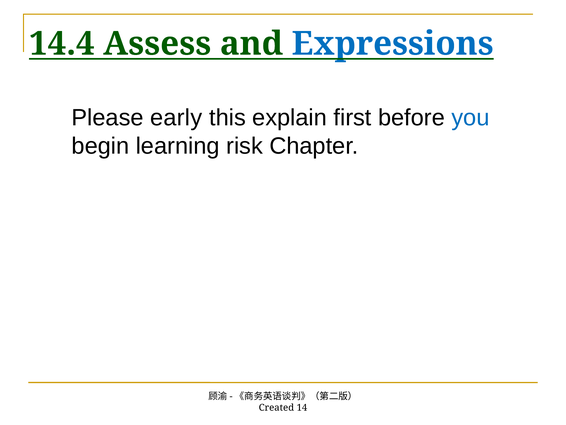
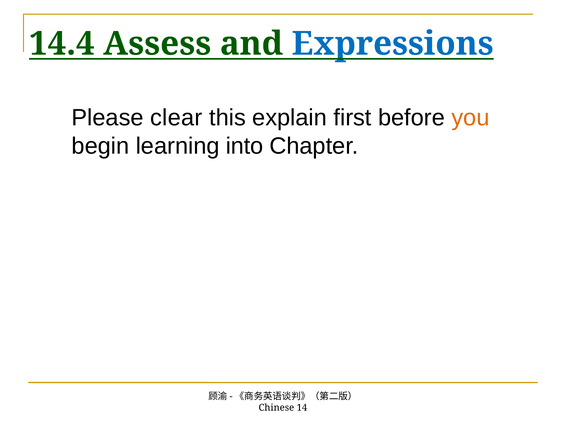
early: early -> clear
you colour: blue -> orange
risk: risk -> into
Created: Created -> Chinese
